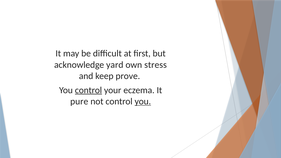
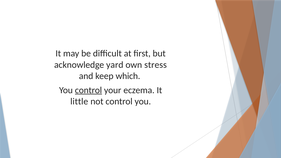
prove: prove -> which
pure: pure -> little
you at (143, 101) underline: present -> none
